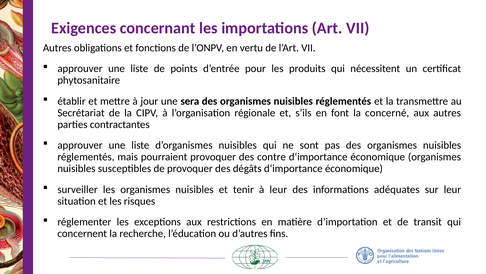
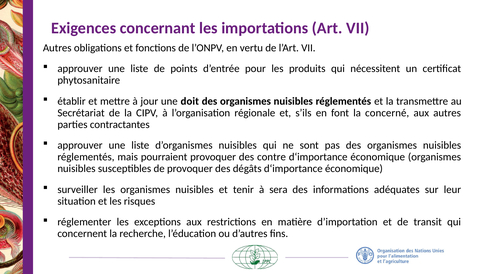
sera: sera -> doit
à leur: leur -> sera
